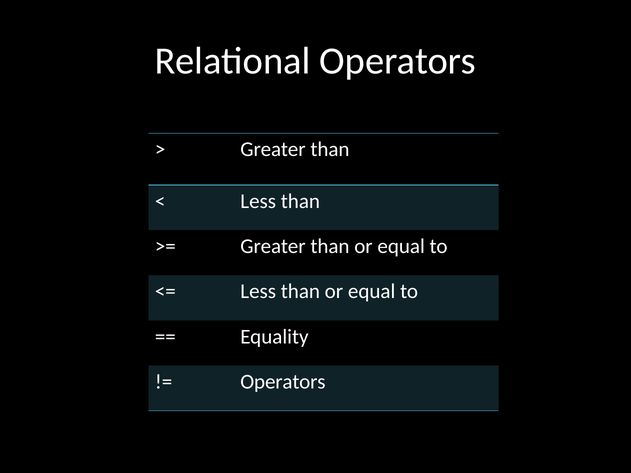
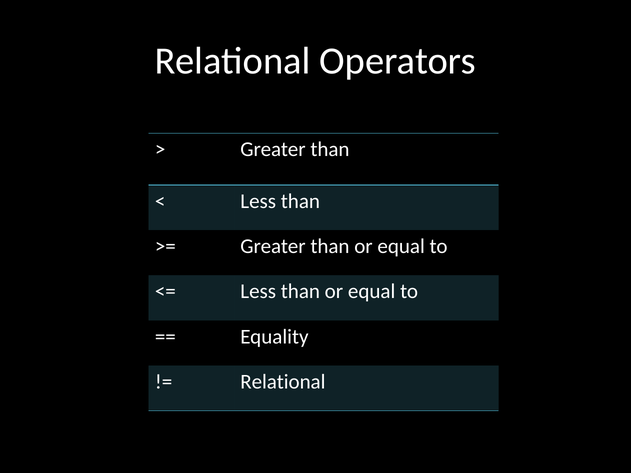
Operators at (283, 382): Operators -> Relational
